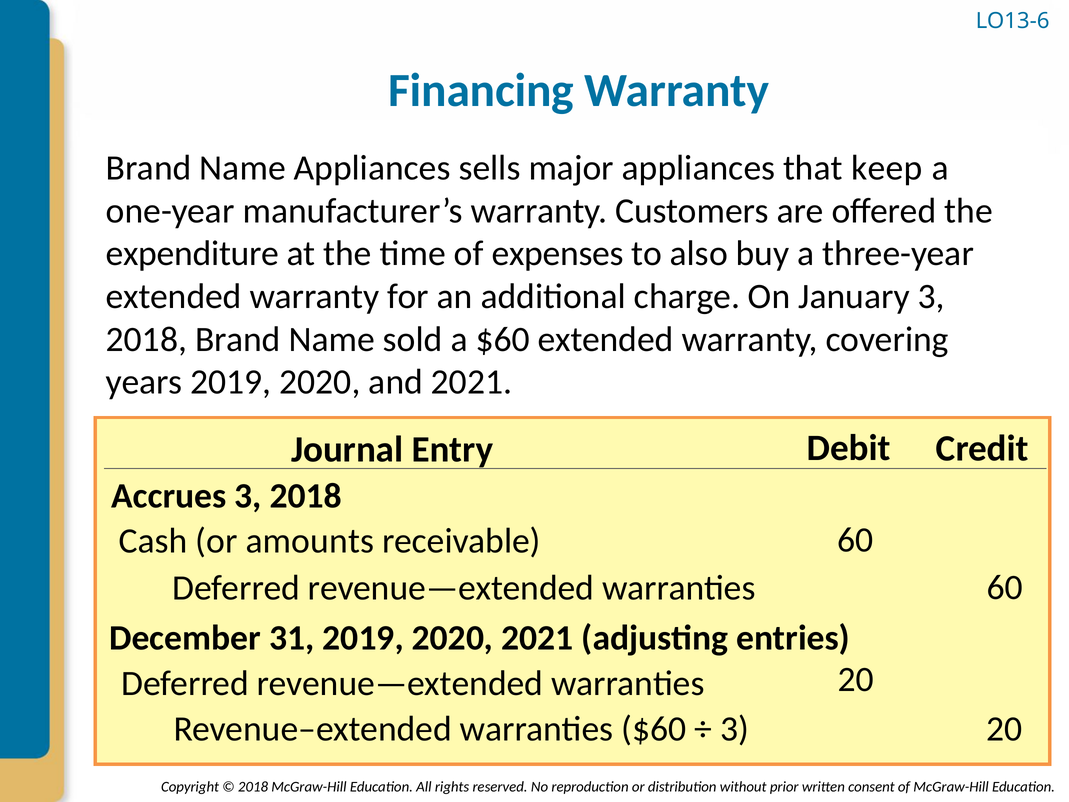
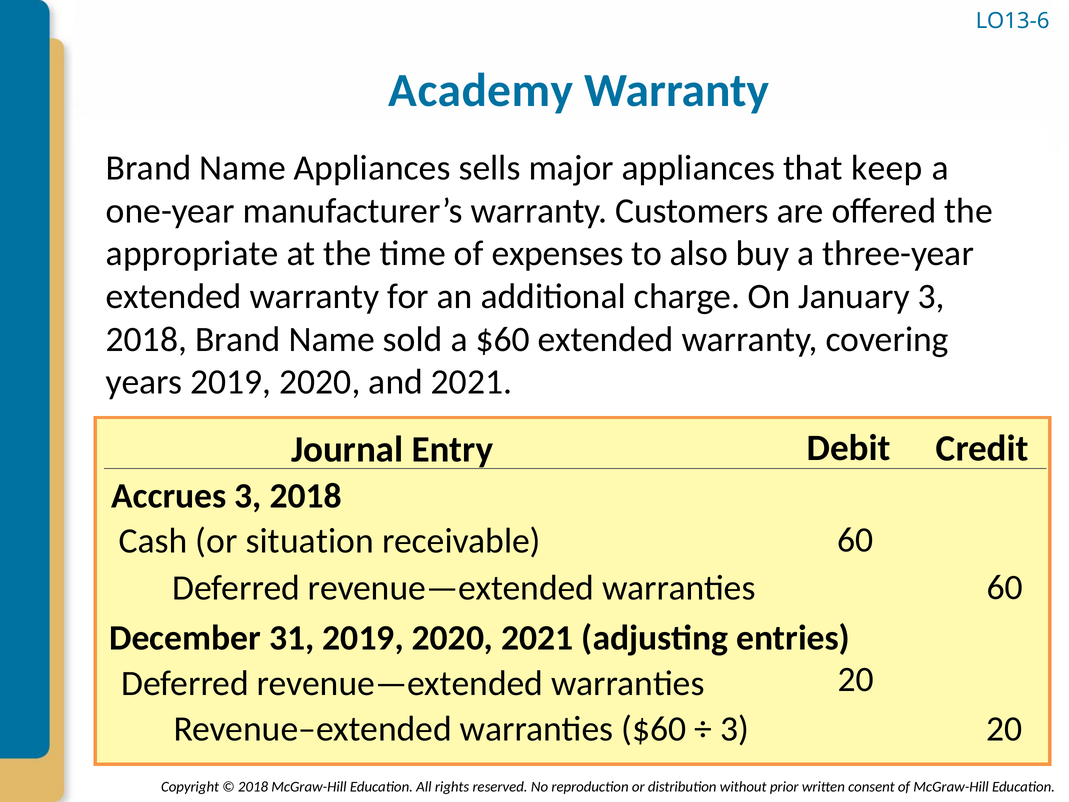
Financing: Financing -> Academy
expenditure: expenditure -> appropriate
amounts: amounts -> situation
